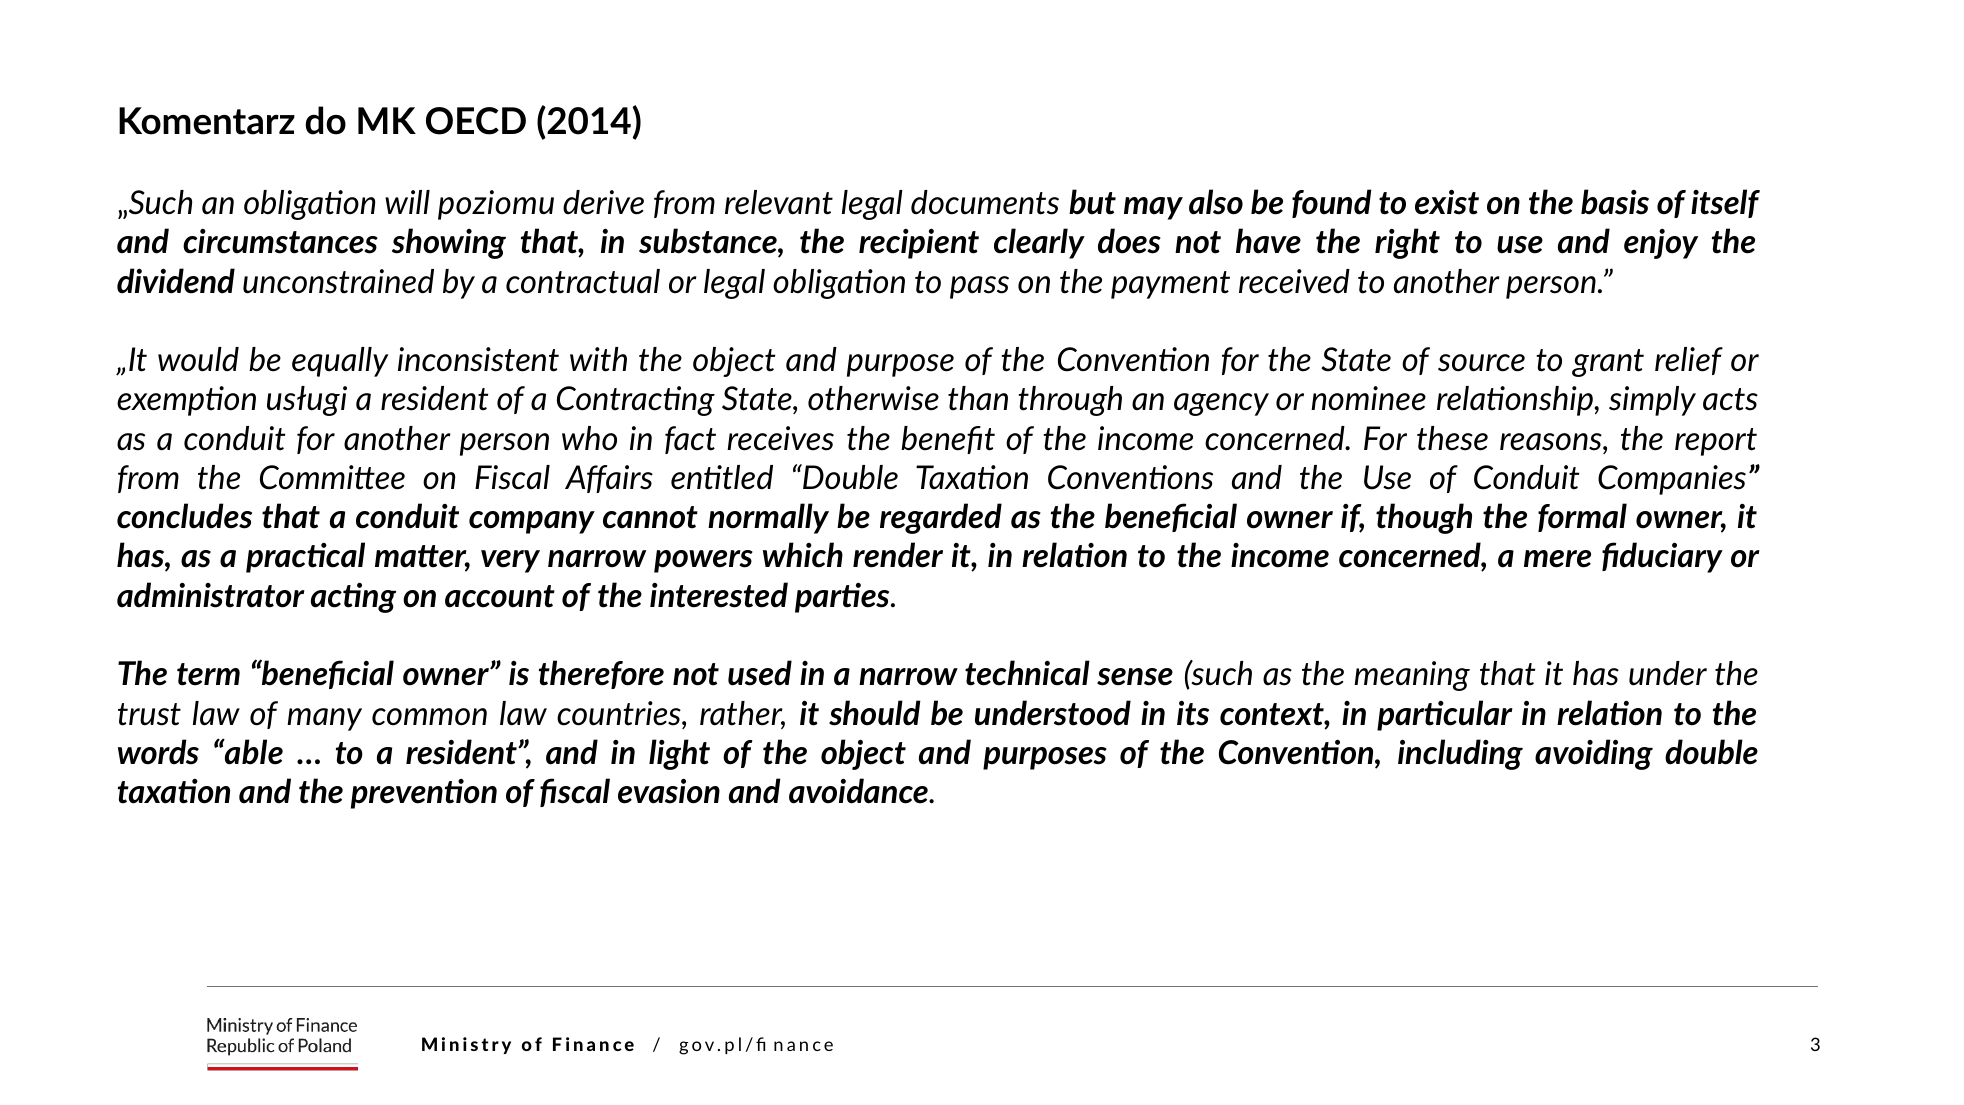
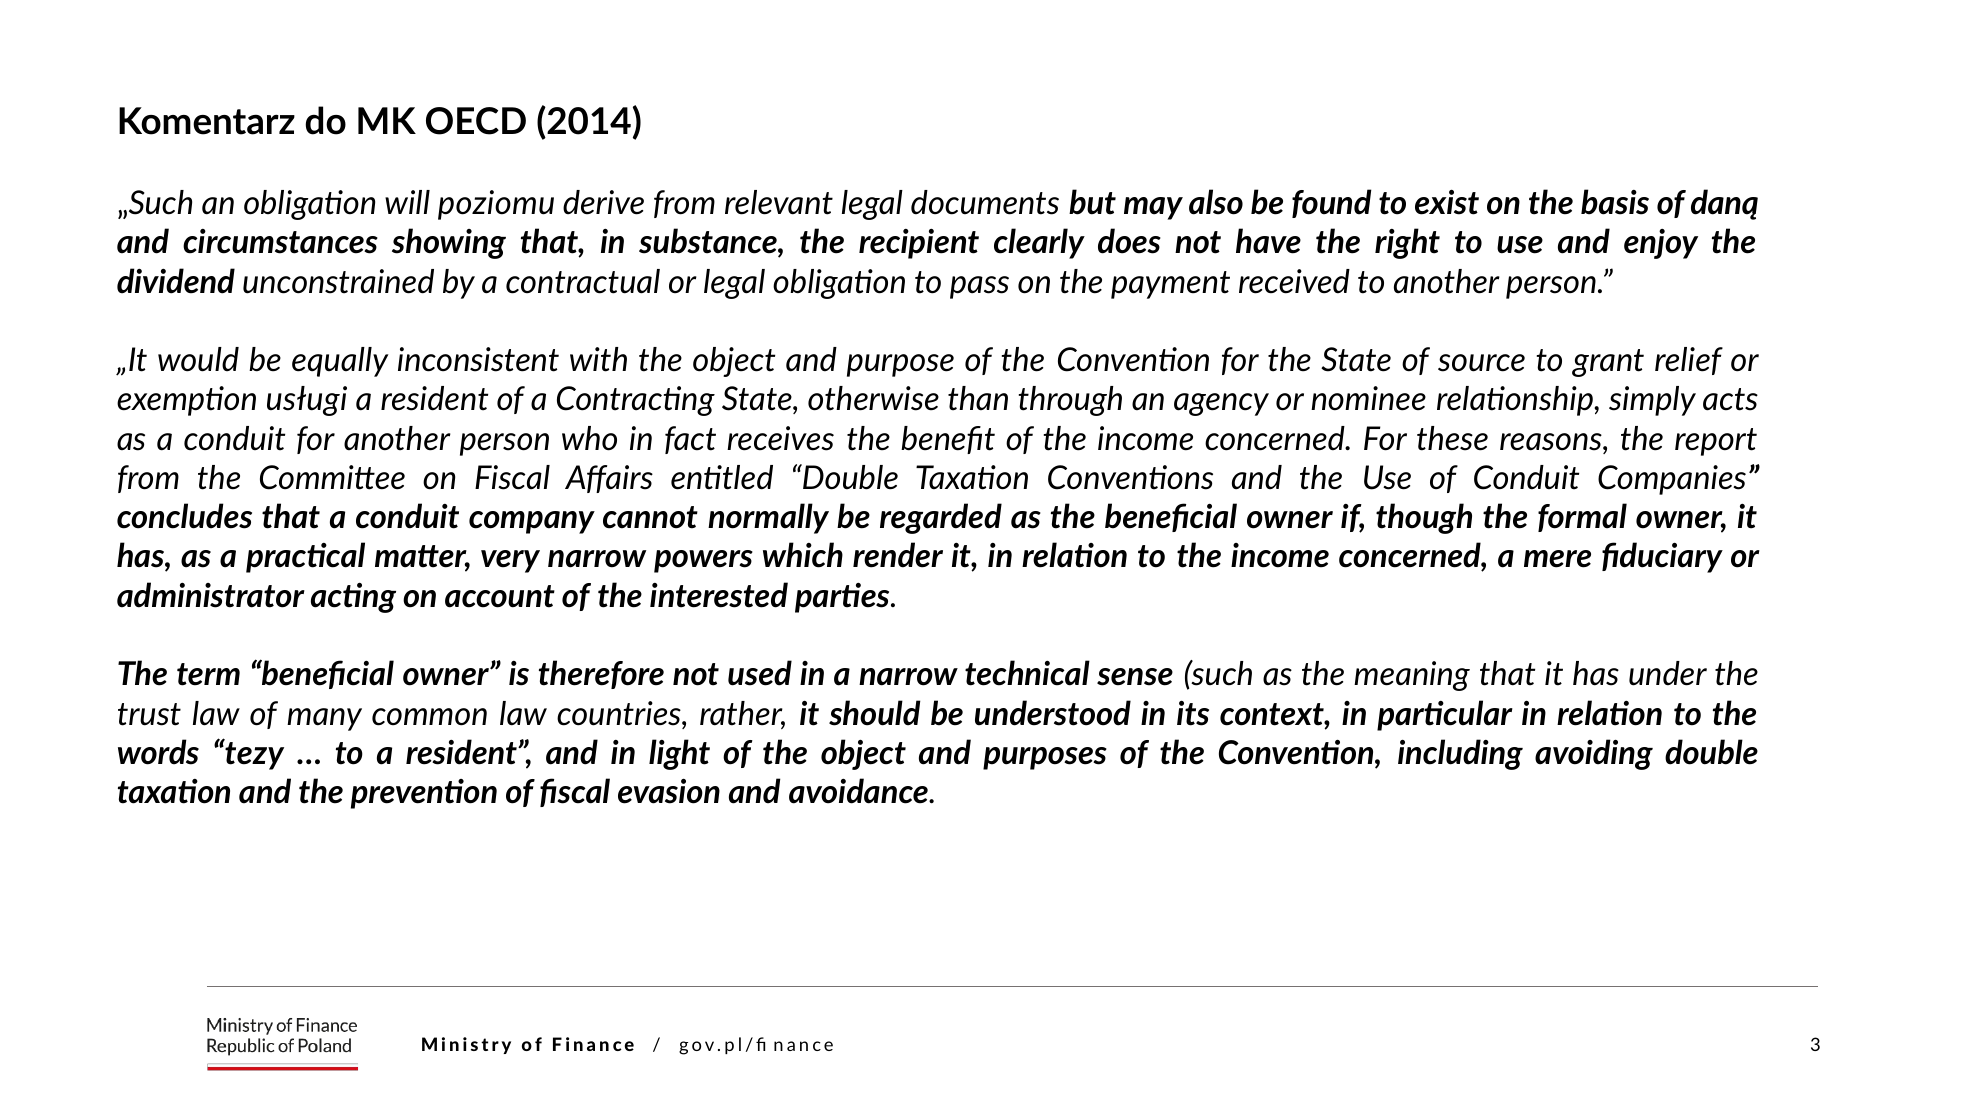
itself: itself -> daną
able: able -> tezy
